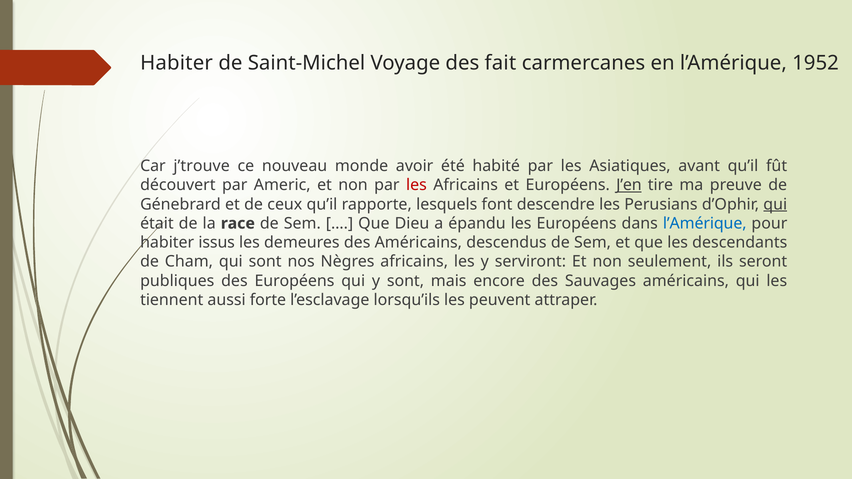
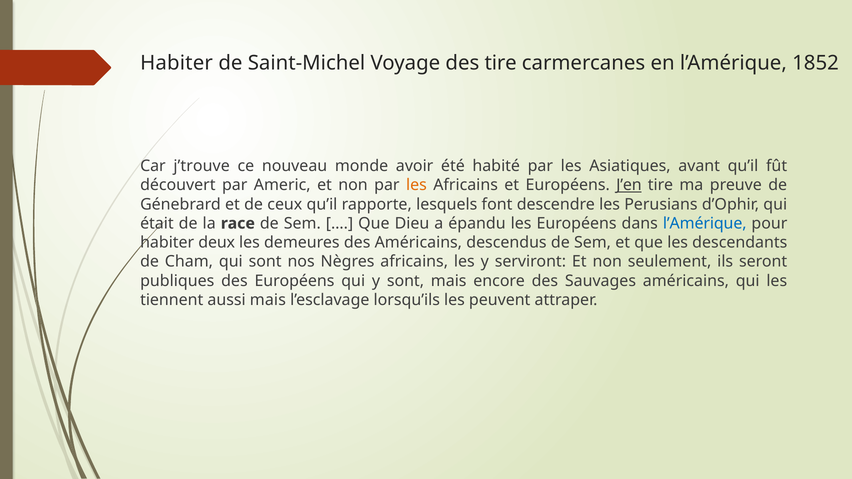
des fait: fait -> tire
1952: 1952 -> 1852
les at (416, 185) colour: red -> orange
qui at (775, 204) underline: present -> none
issus: issus -> deux
aussi forte: forte -> mais
